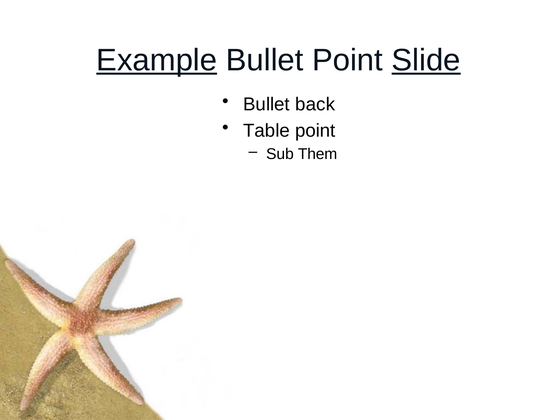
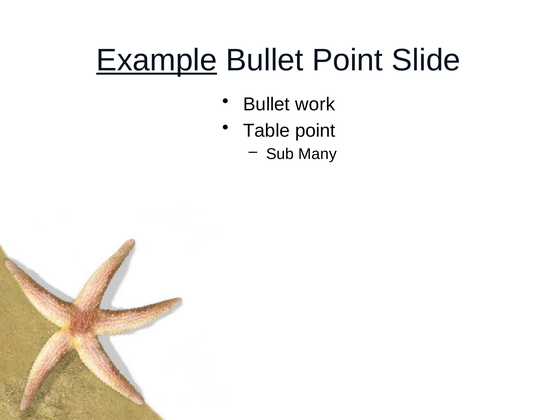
Slide underline: present -> none
back: back -> work
Them: Them -> Many
